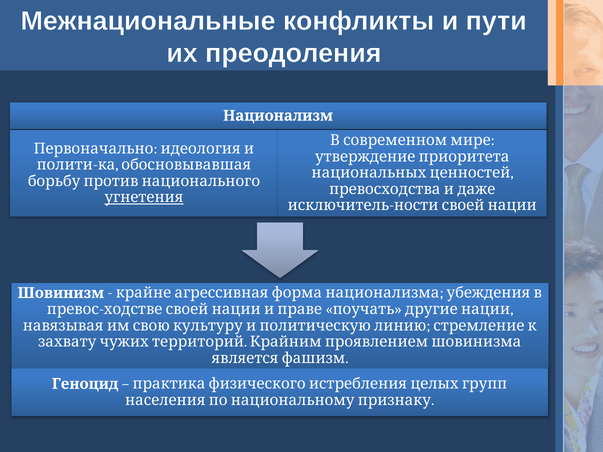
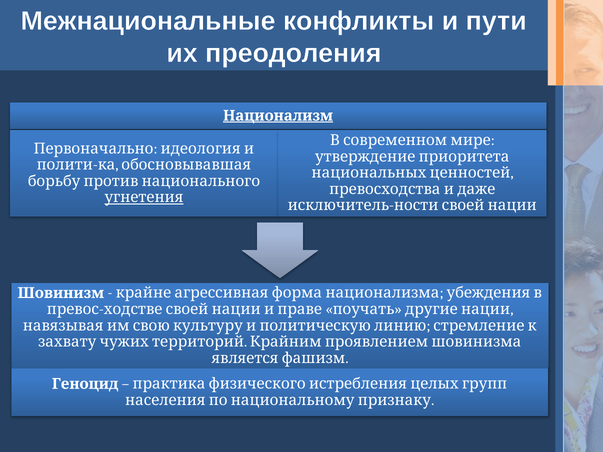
Национализм underline: none -> present
